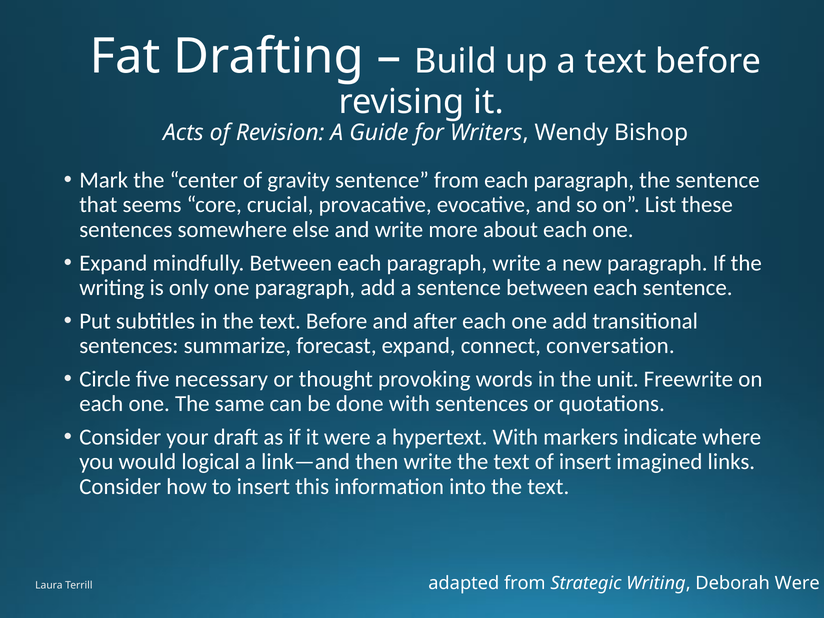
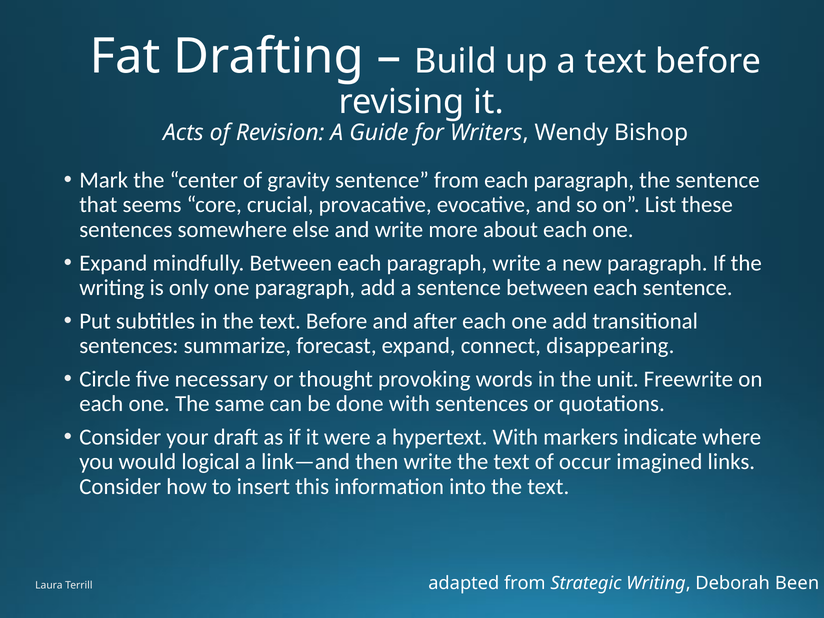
conversation: conversation -> disappearing
of insert: insert -> occur
Deborah Were: Were -> Been
